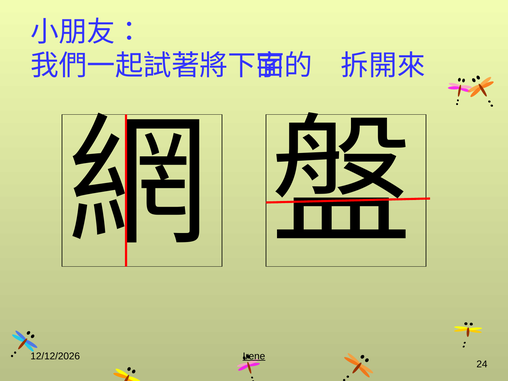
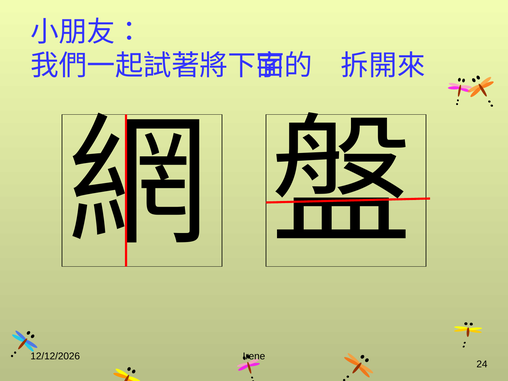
Irene underline: present -> none
